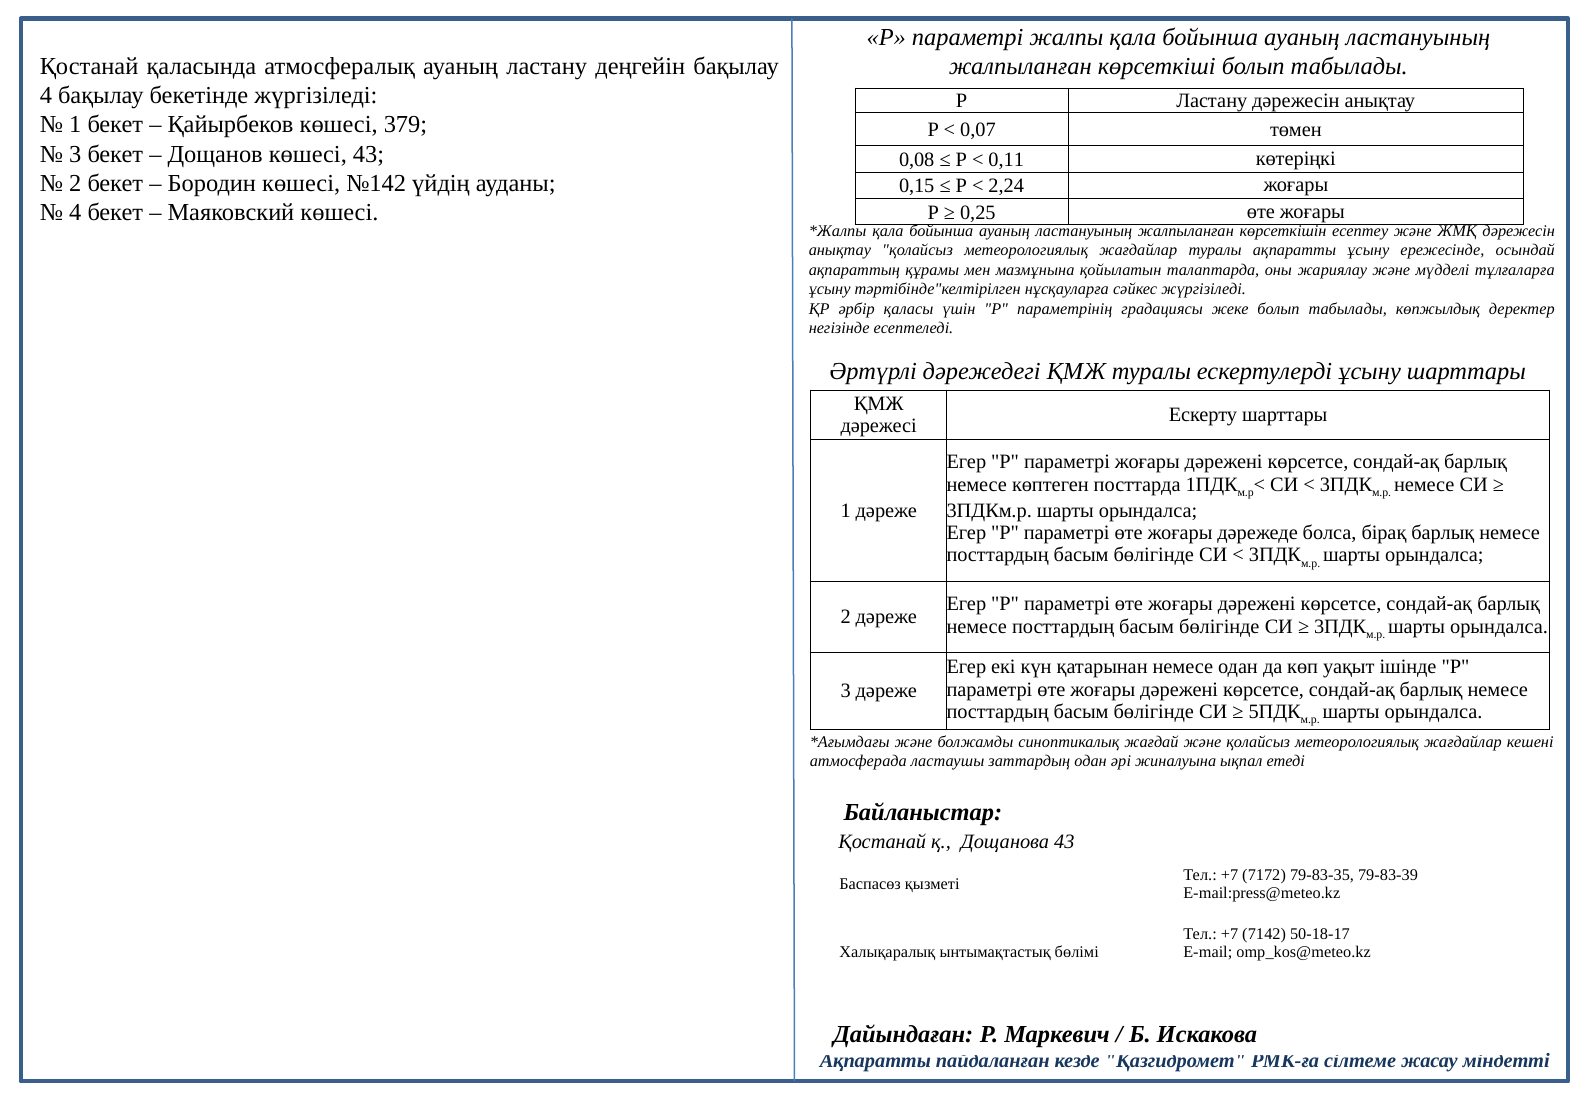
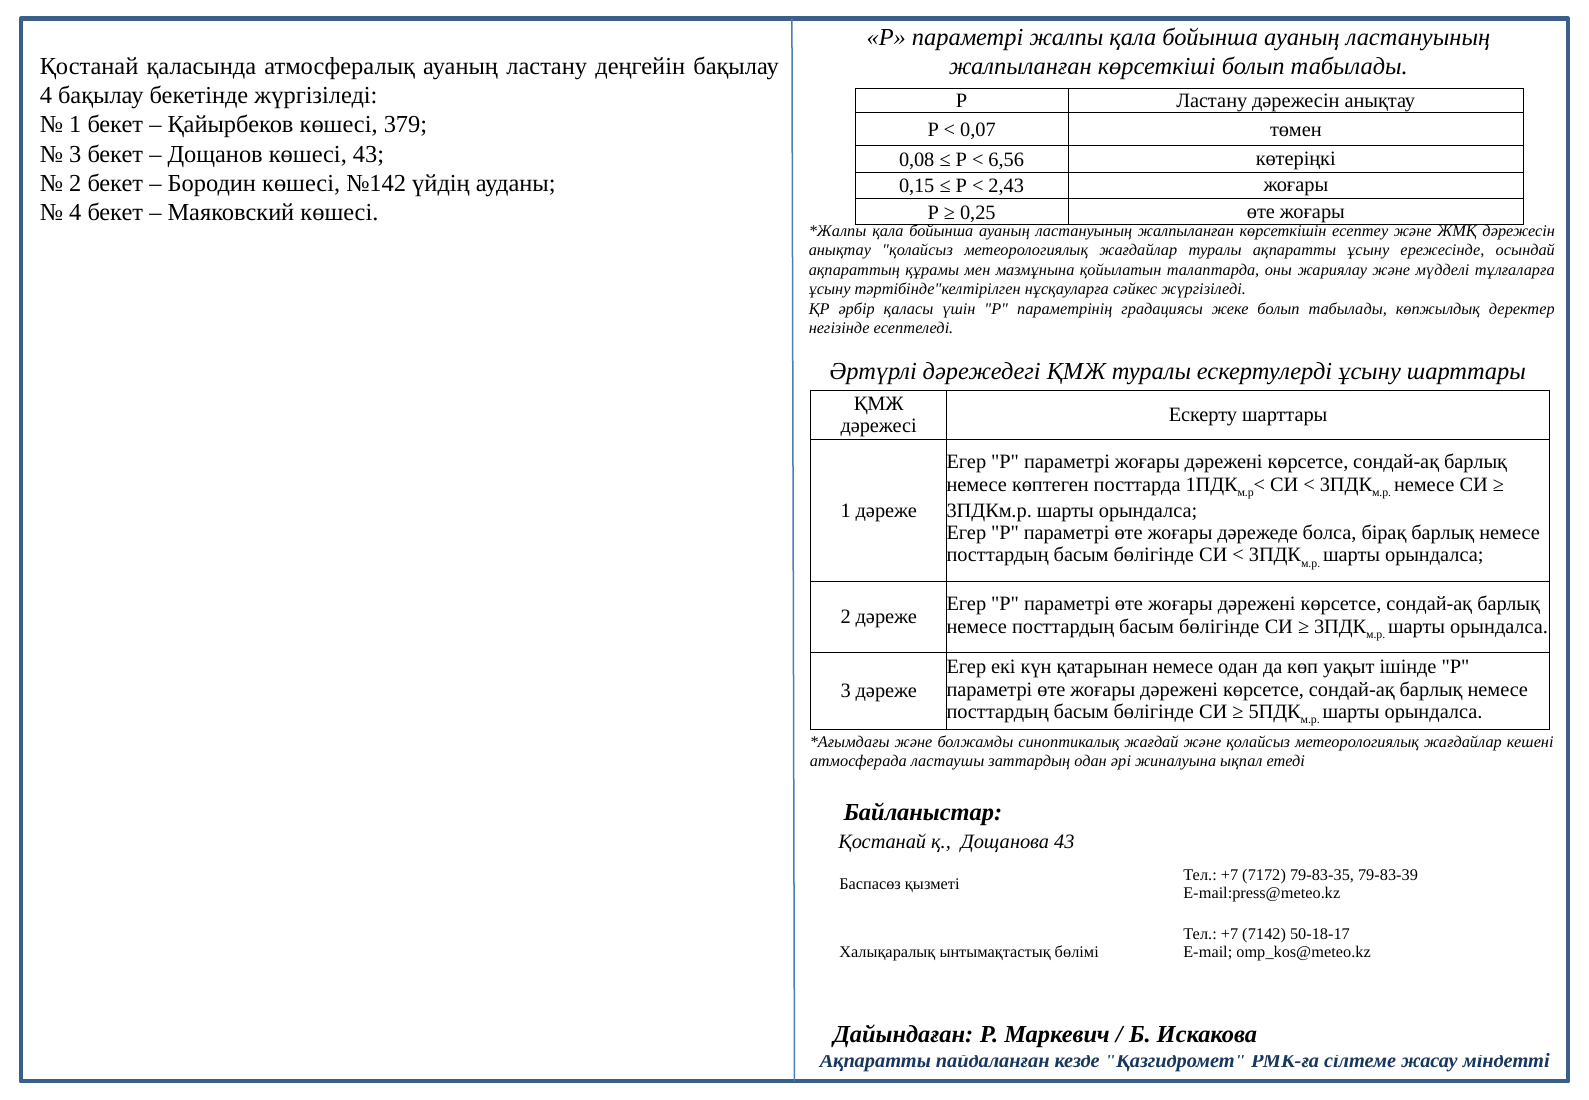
0,11: 0,11 -> 6,56
2,24: 2,24 -> 2,43
